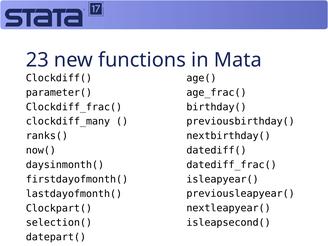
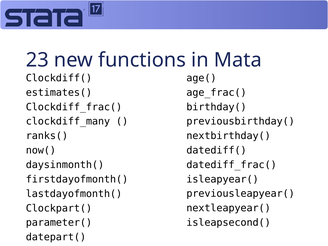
parameter(: parameter( -> estimates(
selection(: selection( -> parameter(
